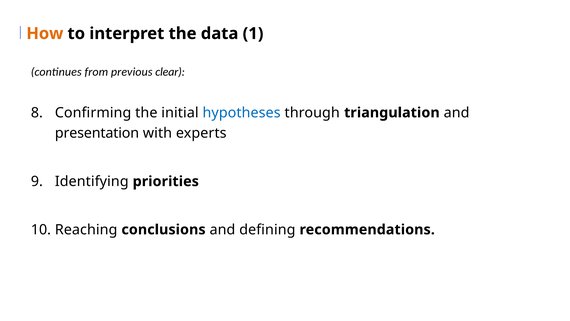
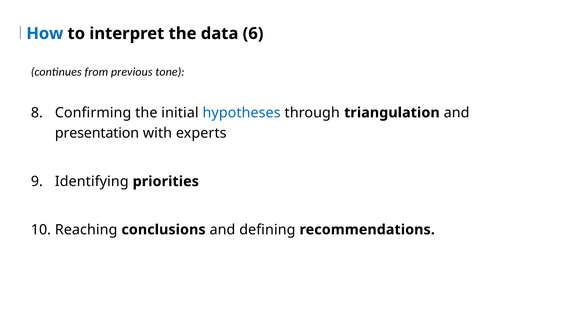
How colour: orange -> blue
1: 1 -> 6
clear: clear -> tone
